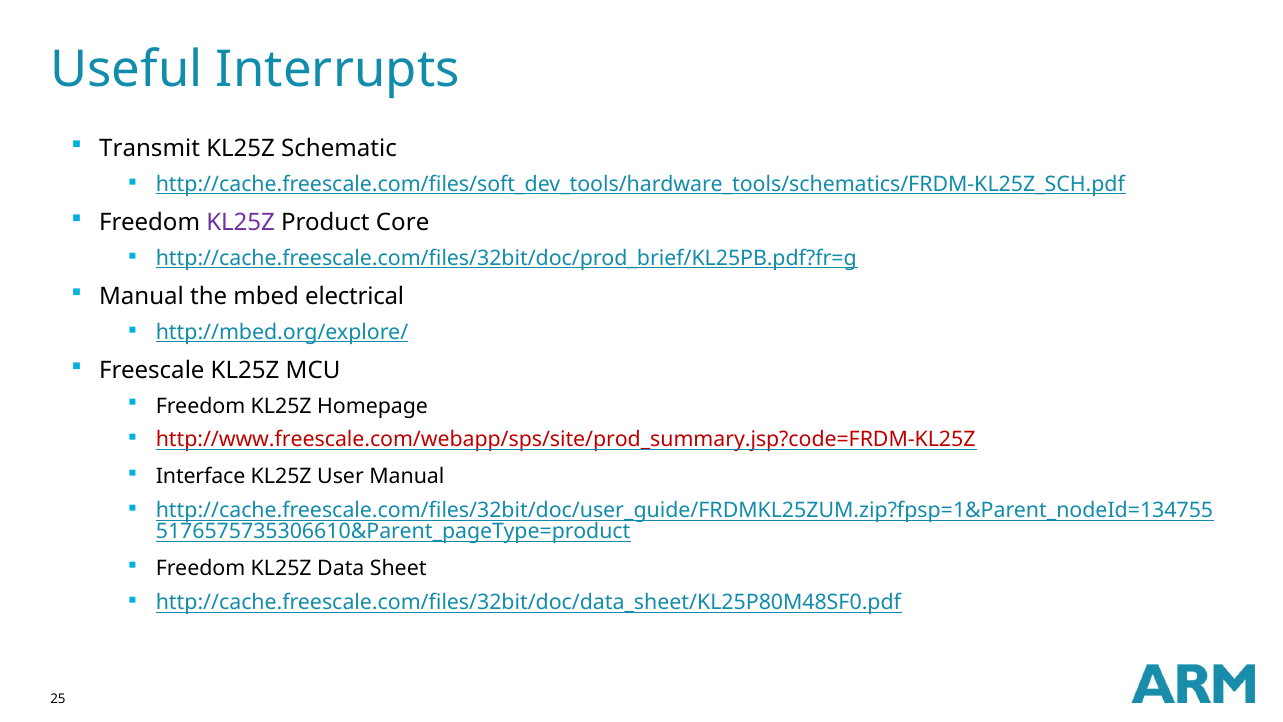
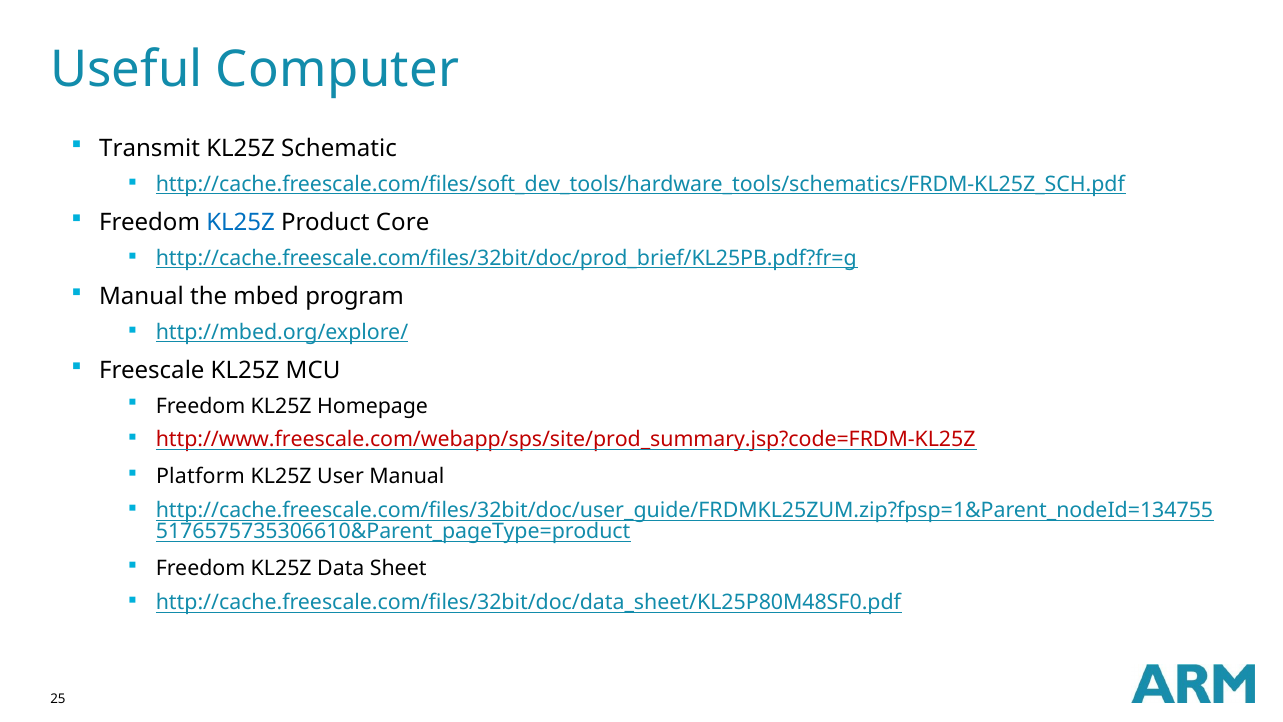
Interrupts: Interrupts -> Computer
KL25Z at (241, 223) colour: purple -> blue
electrical: electrical -> program
Interface: Interface -> Platform
